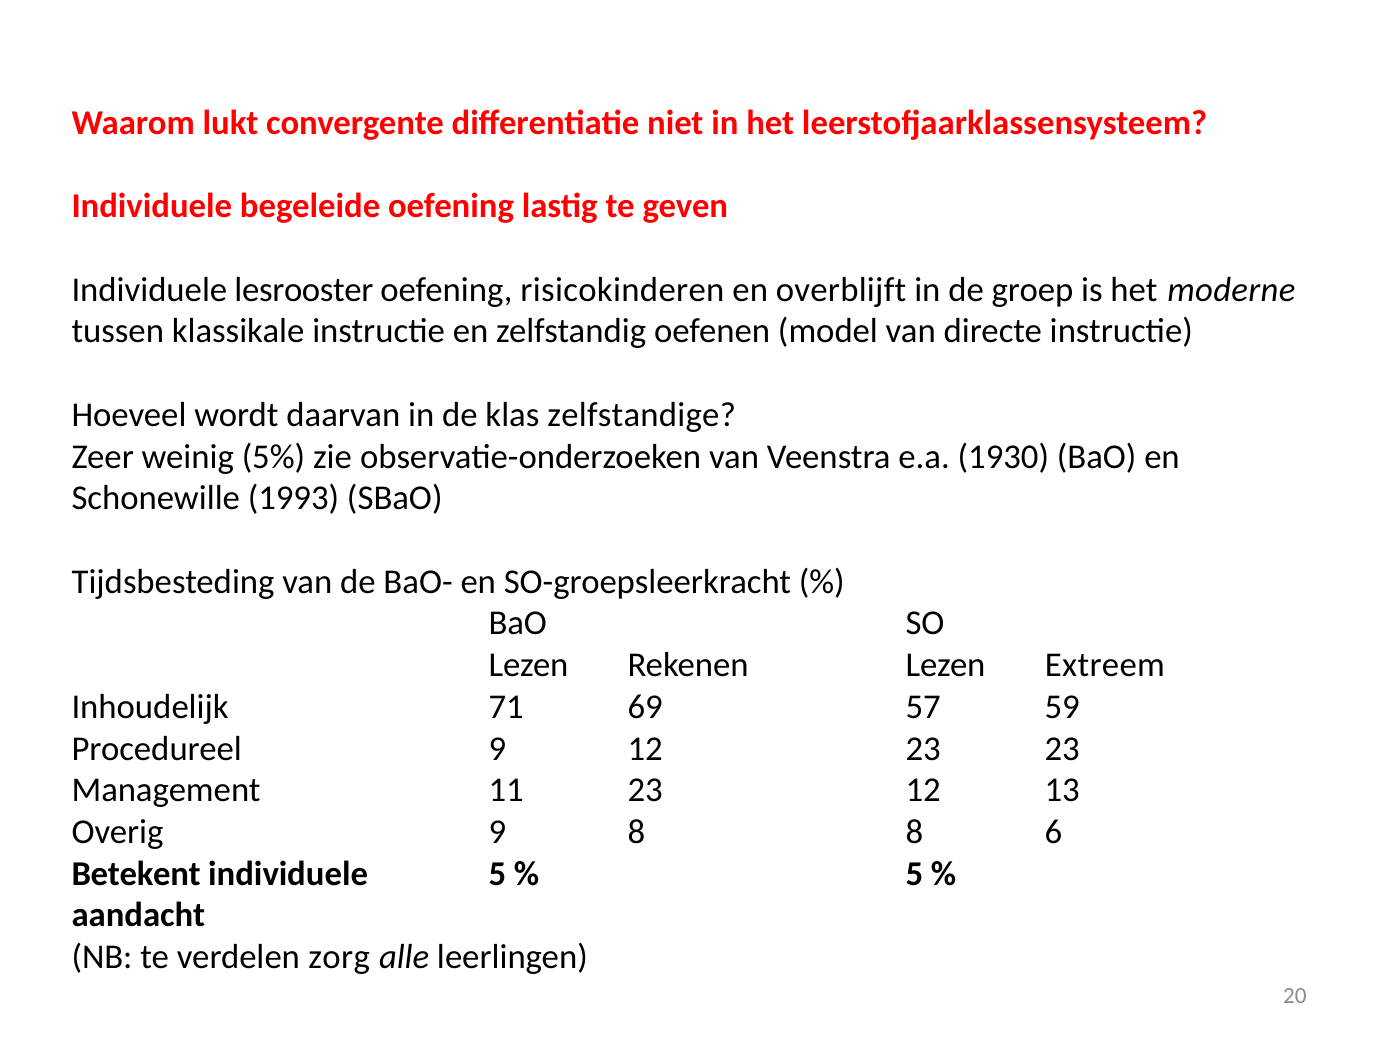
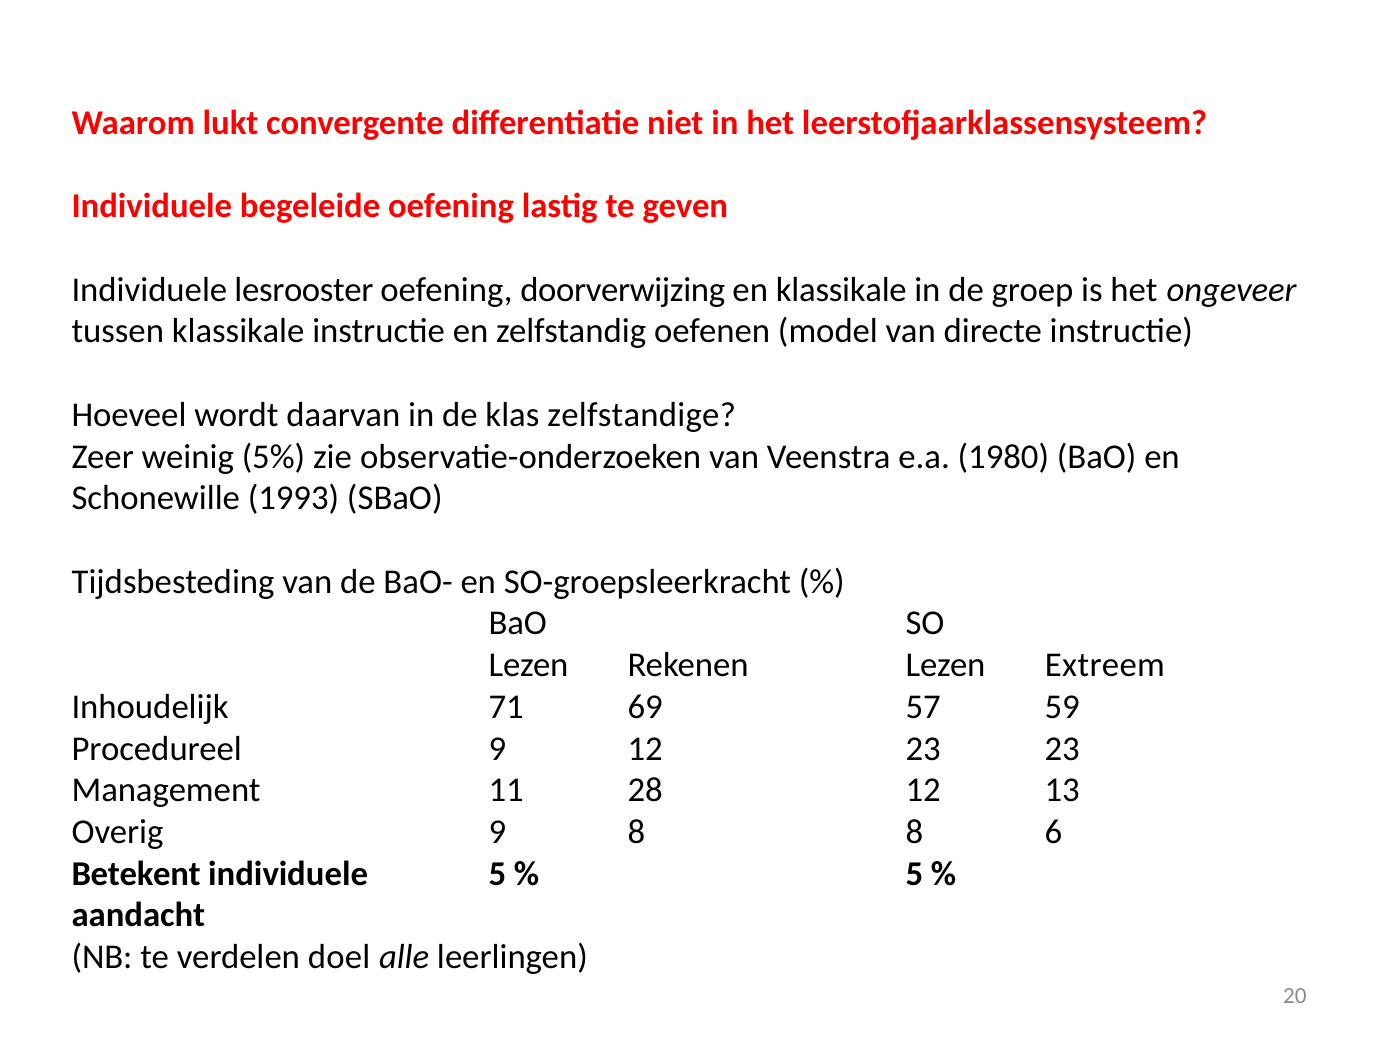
risicokinderen: risicokinderen -> doorverwijzing
en overblijft: overblijft -> klassikale
moderne: moderne -> ongeveer
1930: 1930 -> 1980
11 23: 23 -> 28
zorg: zorg -> doel
